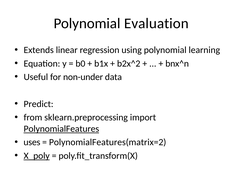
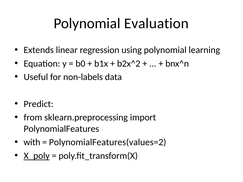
non-under: non-under -> non-labels
PolynomialFeatures underline: present -> none
uses: uses -> with
PolynomialFeatures(matrix=2: PolynomialFeatures(matrix=2 -> PolynomialFeatures(values=2
